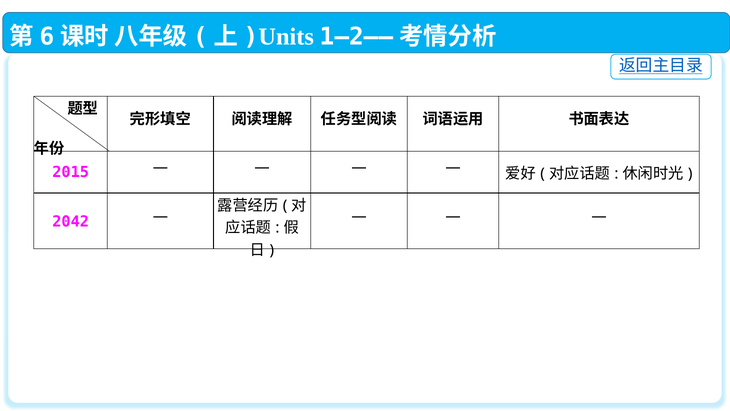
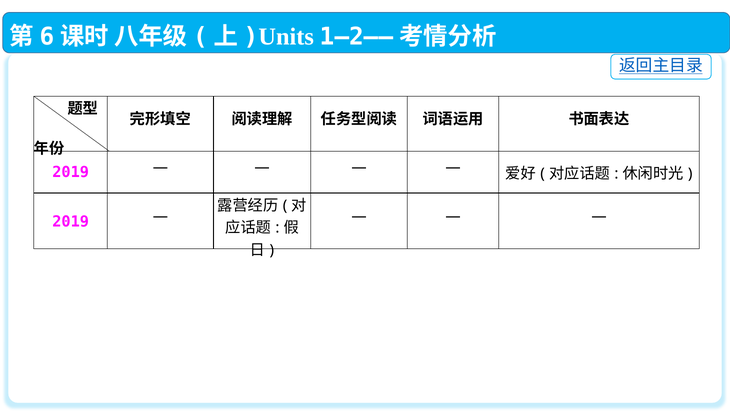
2015 at (71, 172): 2015 -> 2019
2042 at (71, 222): 2042 -> 2019
